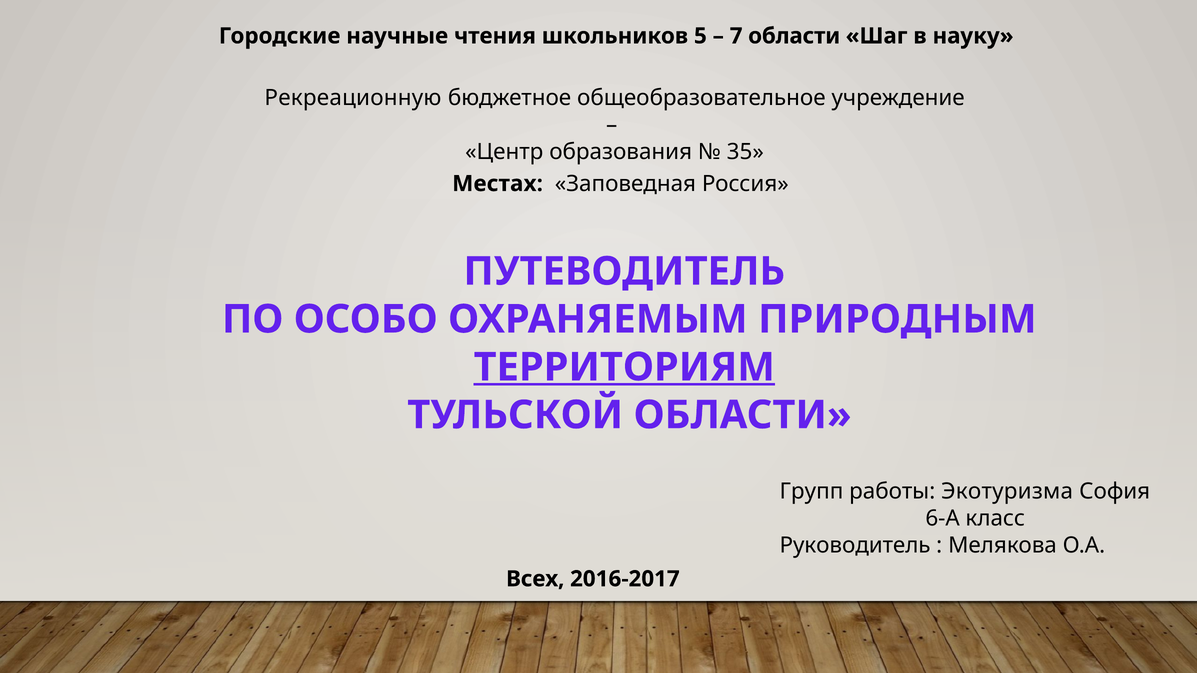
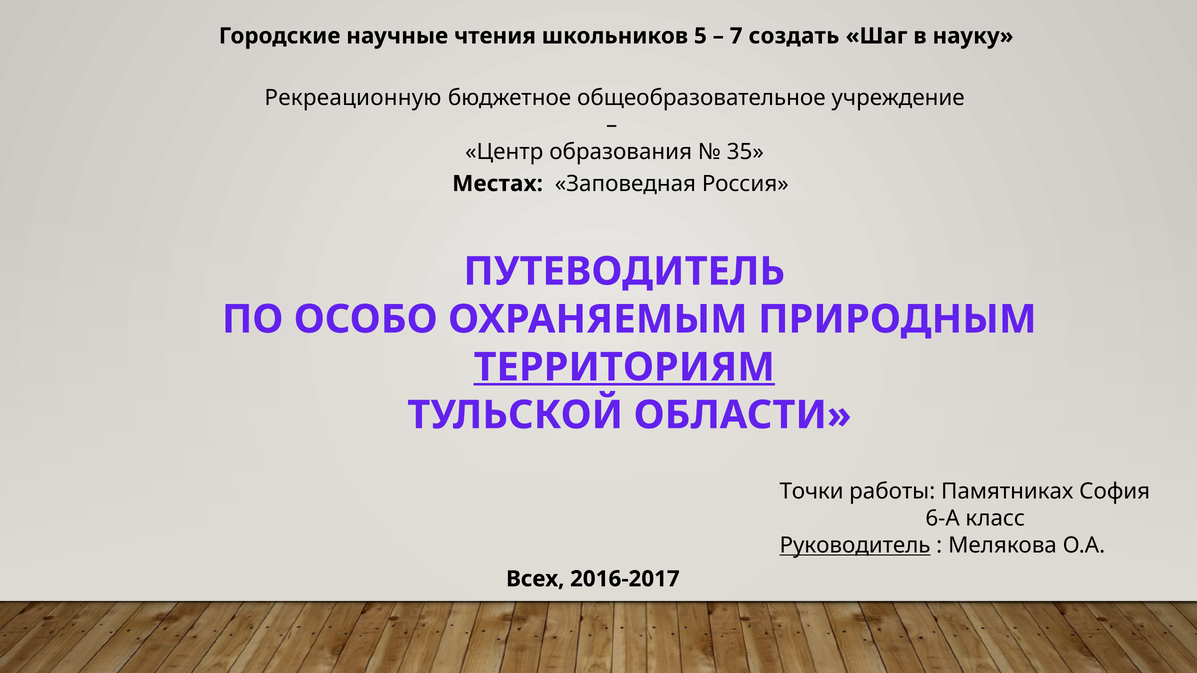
7 области: области -> создать
Групп: Групп -> Точки
Экотуризма: Экотуризма -> Памятниках
Руководитель underline: none -> present
